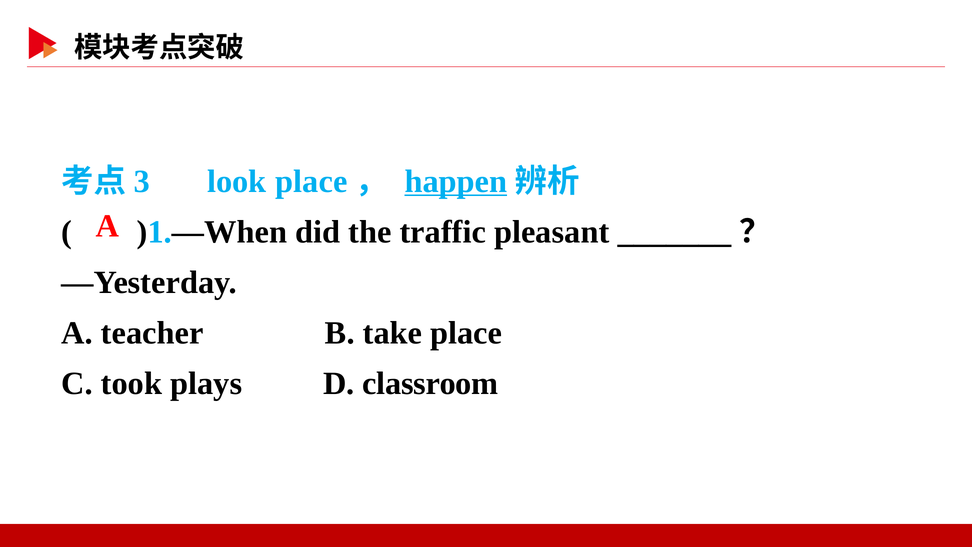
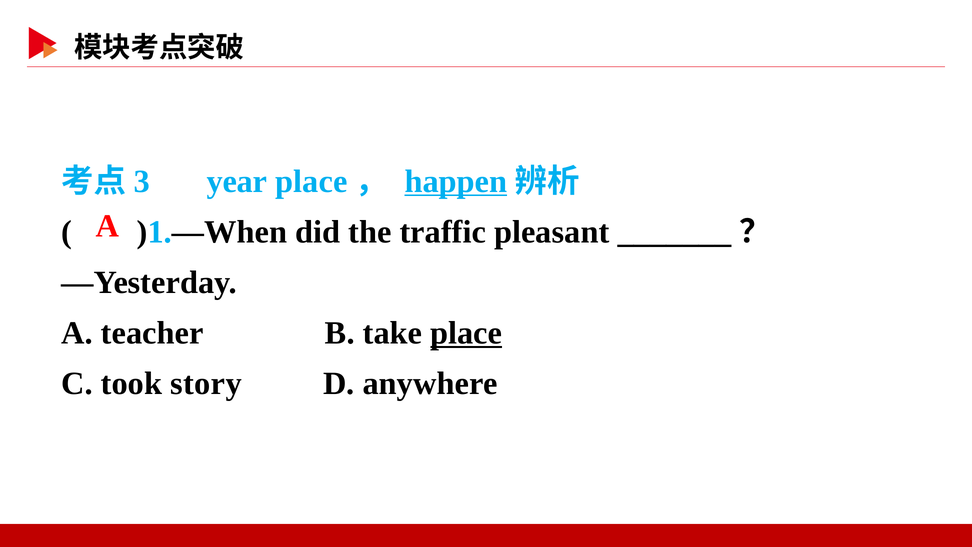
look: look -> year
place at (466, 333) underline: none -> present
plays: plays -> story
classroom: classroom -> anywhere
